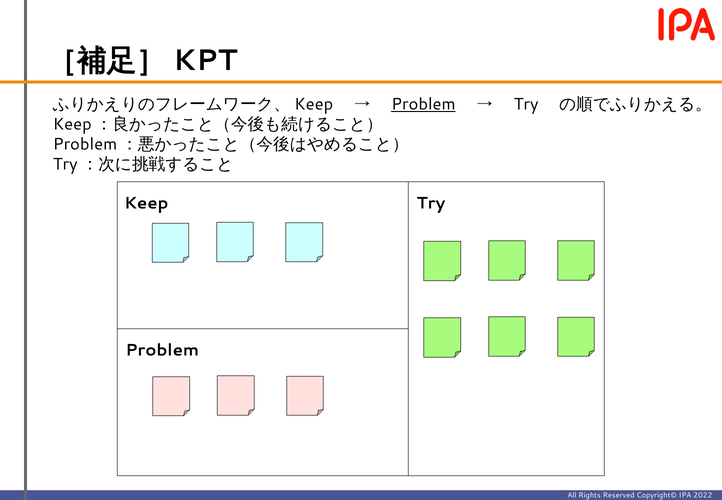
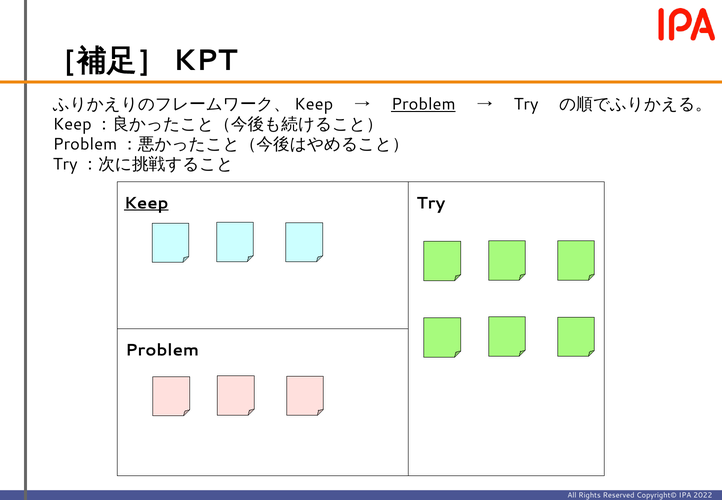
Keep underline: none -> present
